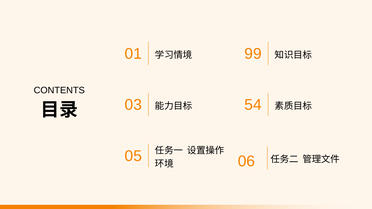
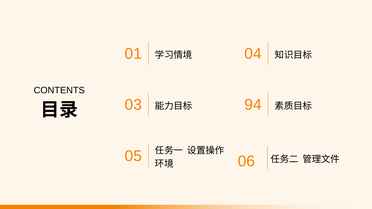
99: 99 -> 04
54: 54 -> 94
